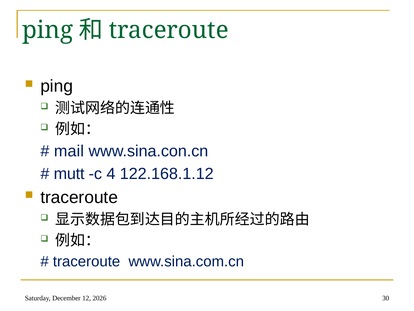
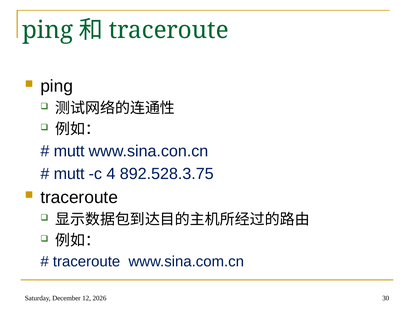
mail at (69, 151): mail -> mutt
122.168.1.12: 122.168.1.12 -> 892.528.3.75
